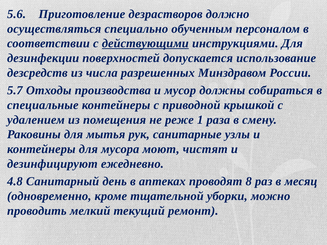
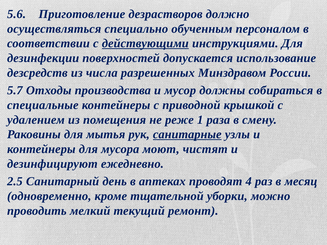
санитарные underline: none -> present
4.8: 4.8 -> 2.5
8: 8 -> 4
